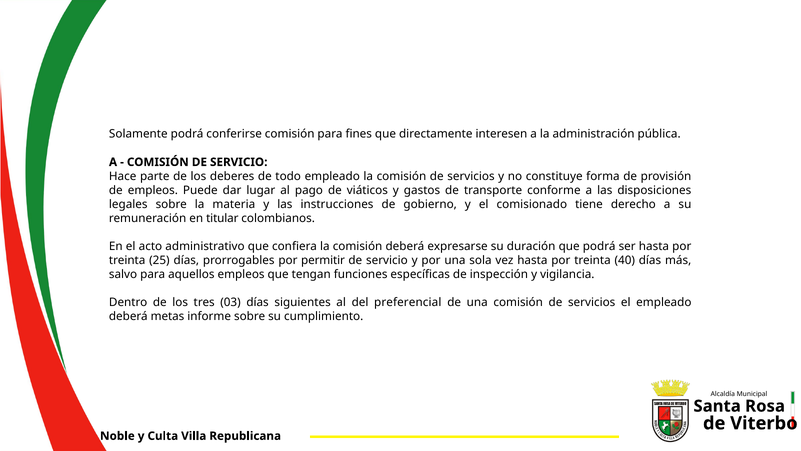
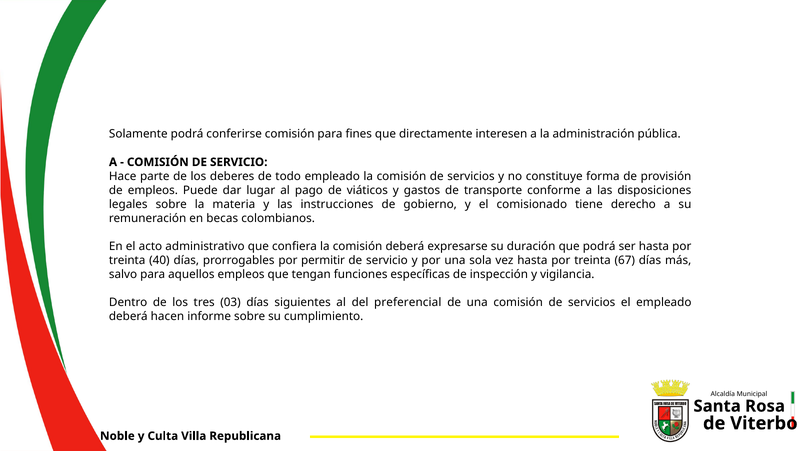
titular: titular -> becas
25: 25 -> 40
40: 40 -> 67
metas: metas -> hacen
